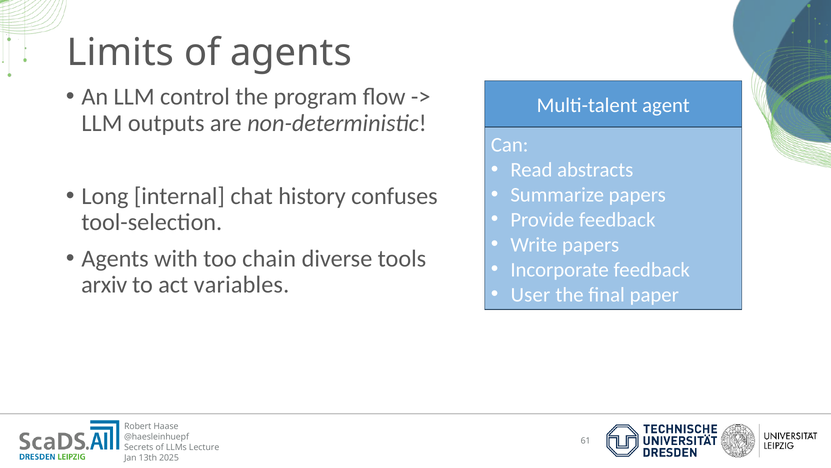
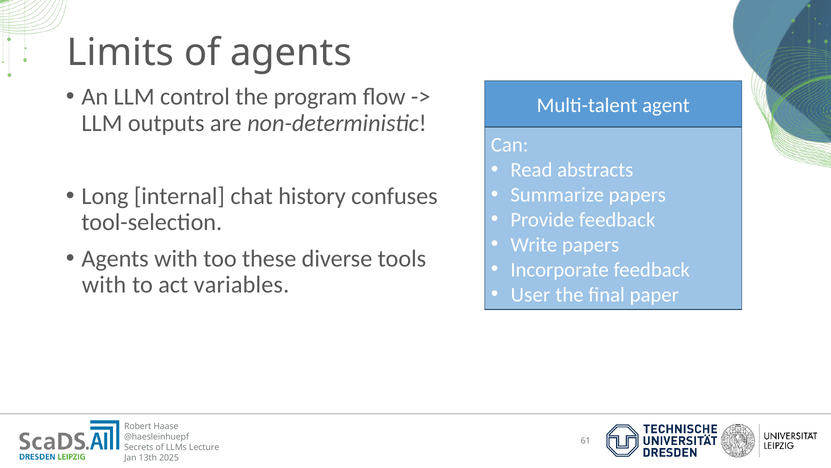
chain: chain -> these
arxiv at (104, 285): arxiv -> with
